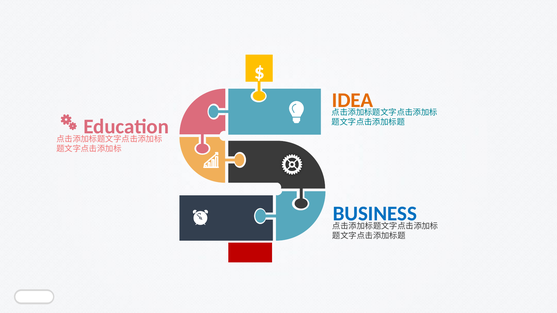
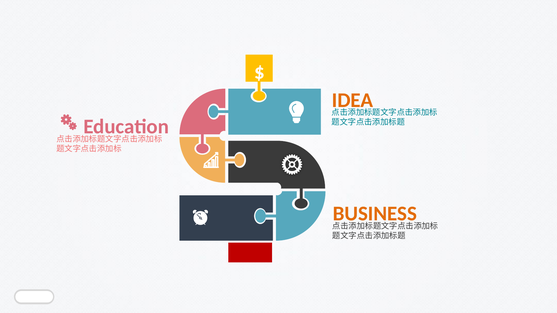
BUSINESS colour: blue -> orange
